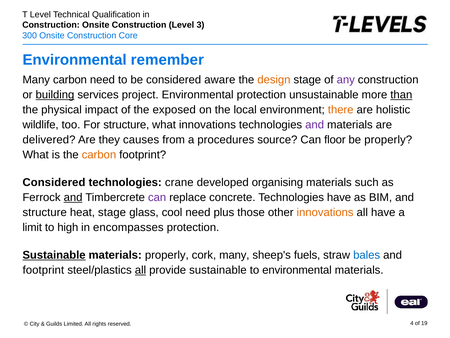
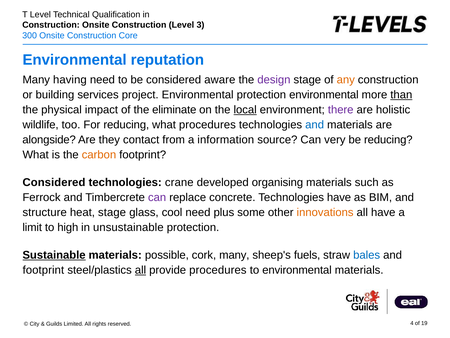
remember: remember -> reputation
Many carbon: carbon -> having
design colour: orange -> purple
any colour: purple -> orange
building underline: present -> none
protection unsustainable: unsustainable -> environmental
exposed: exposed -> eliminate
local underline: none -> present
there colour: orange -> purple
For structure: structure -> reducing
what innovations: innovations -> procedures
and at (315, 125) colour: purple -> blue
delivered: delivered -> alongside
causes: causes -> contact
procedures: procedures -> information
floor: floor -> very
be properly: properly -> reducing
and at (73, 197) underline: present -> none
those: those -> some
encompasses: encompasses -> unsustainable
materials properly: properly -> possible
provide sustainable: sustainable -> procedures
